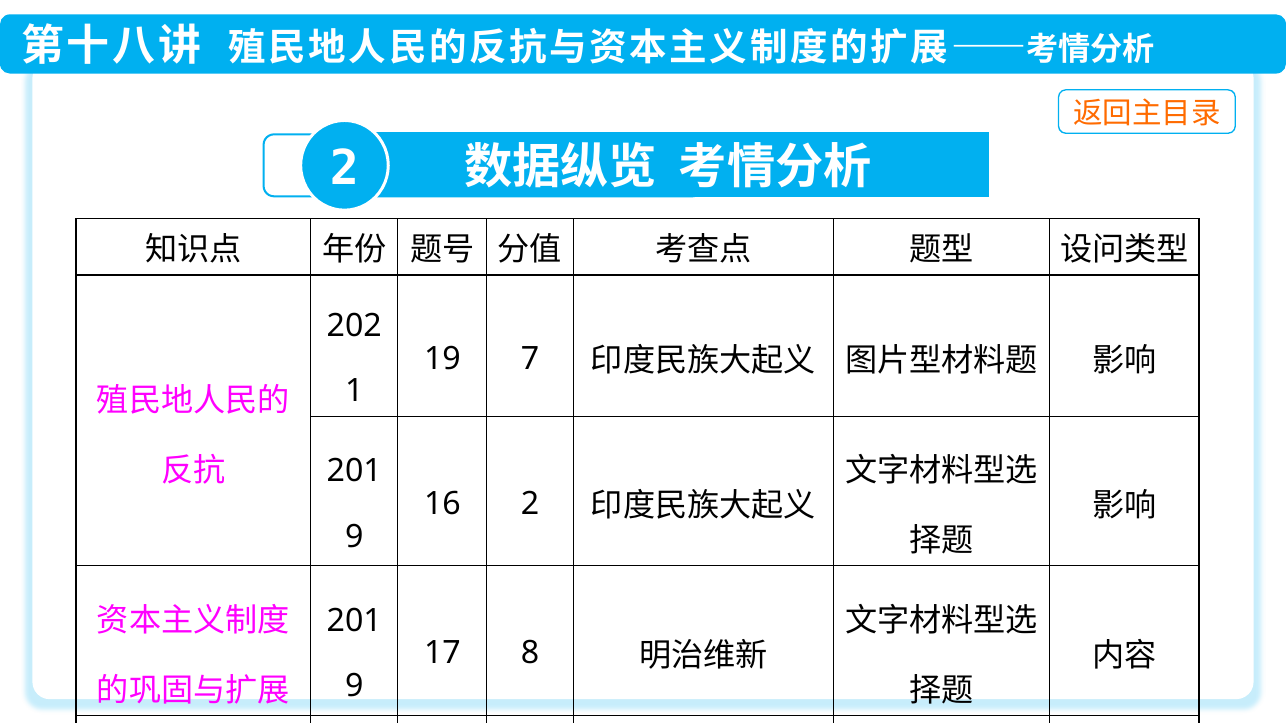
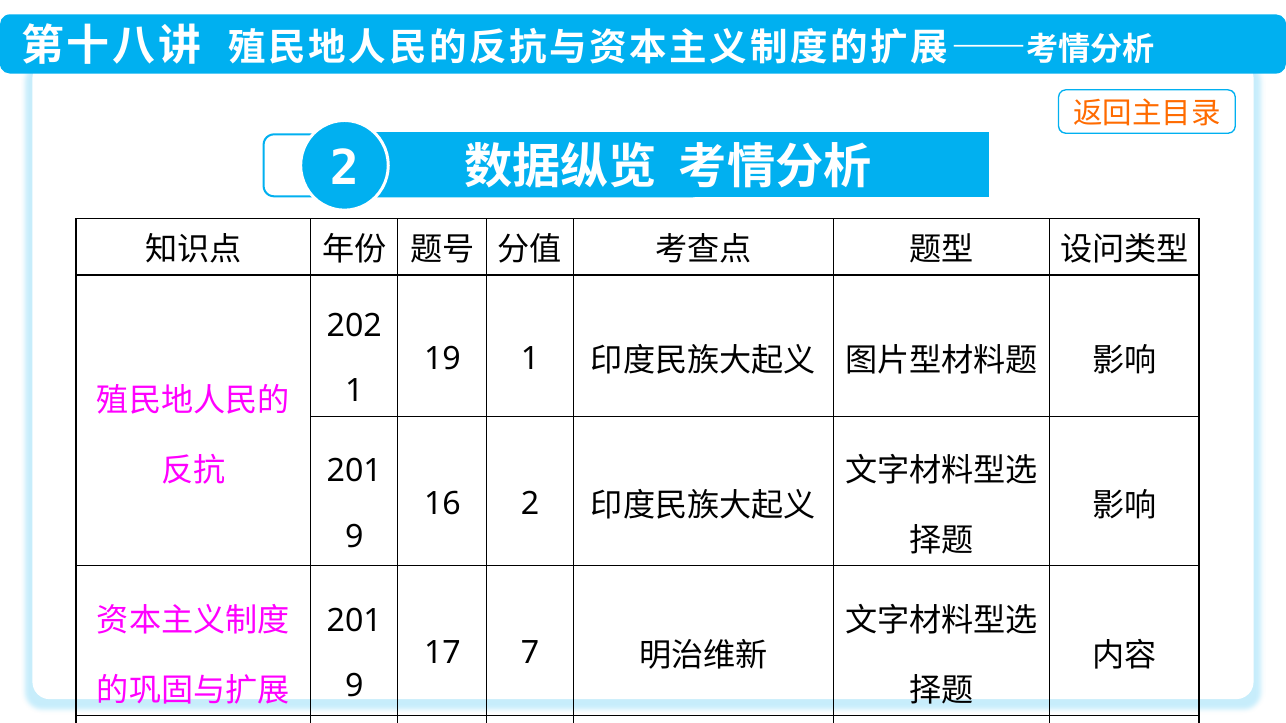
19 7: 7 -> 1
8: 8 -> 7
